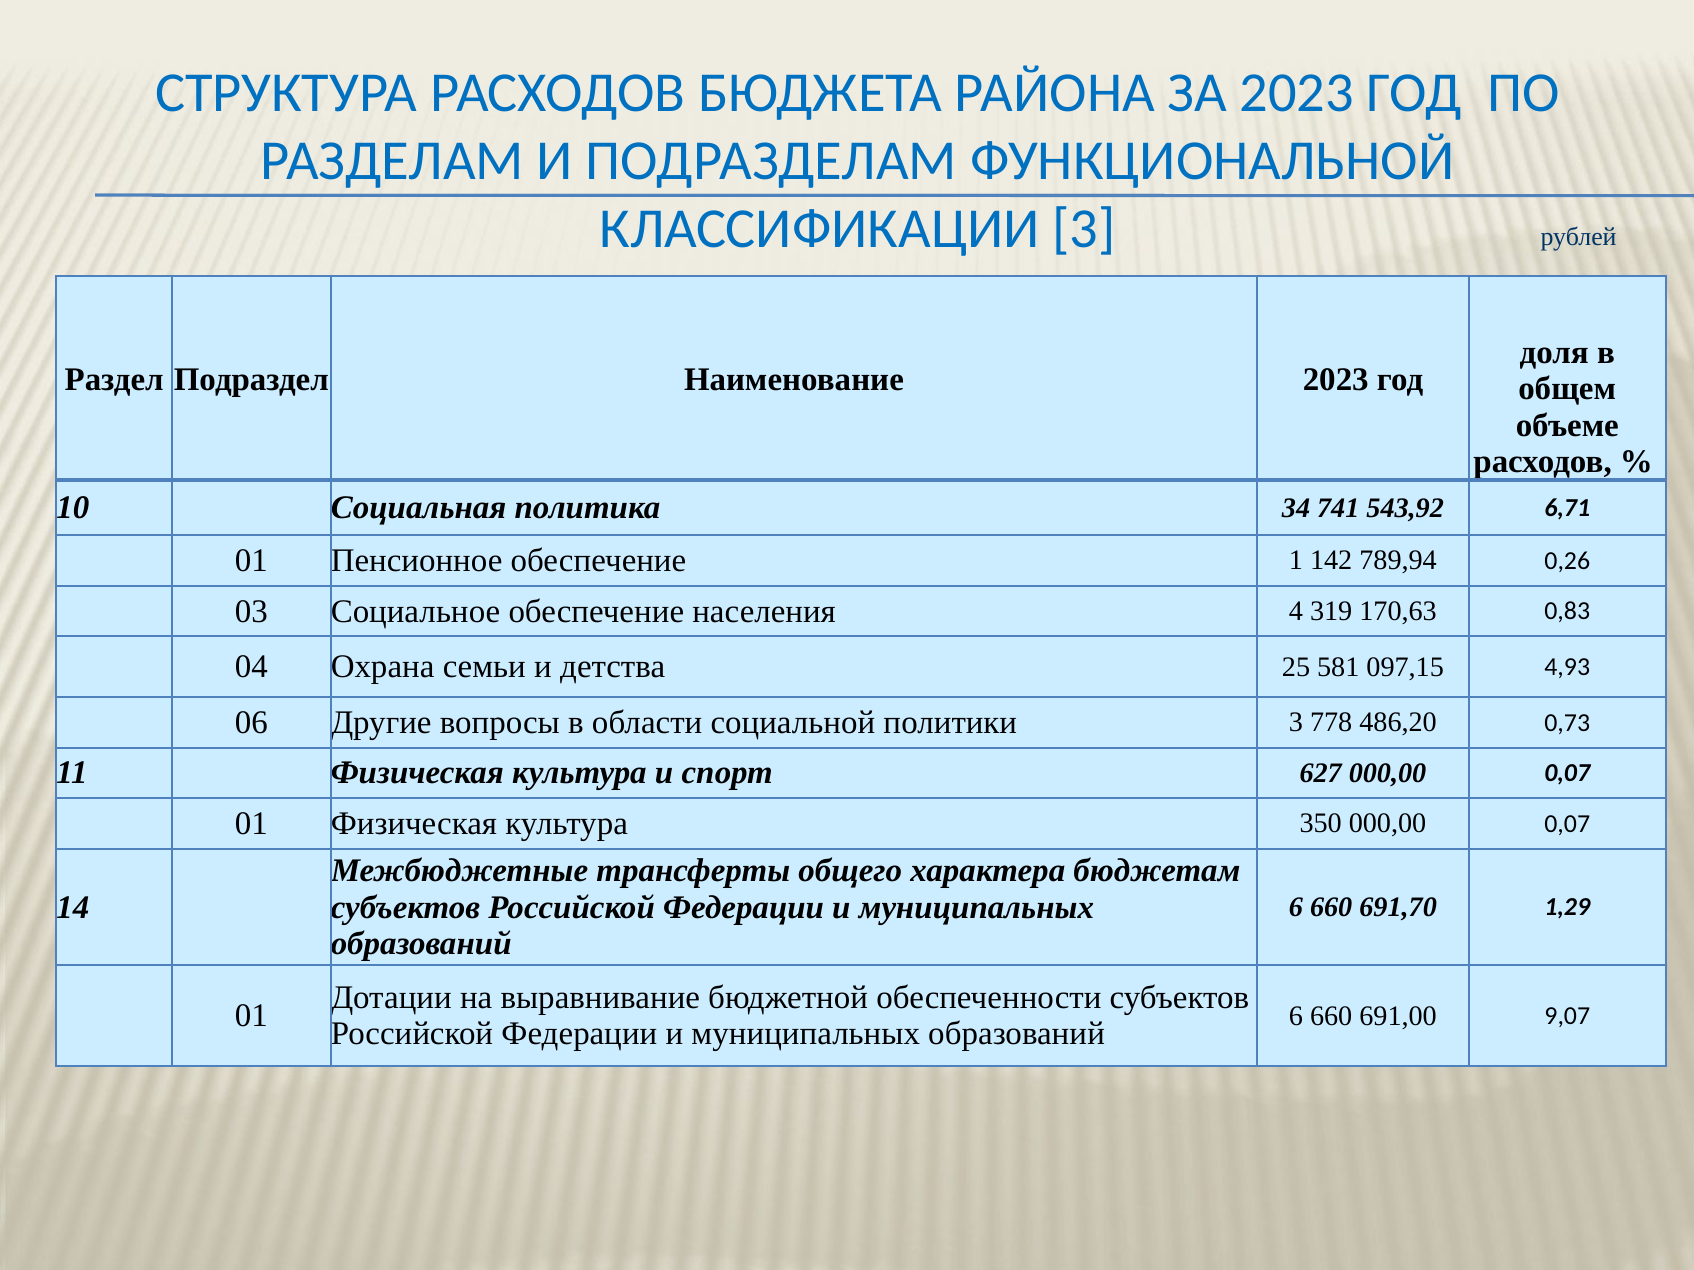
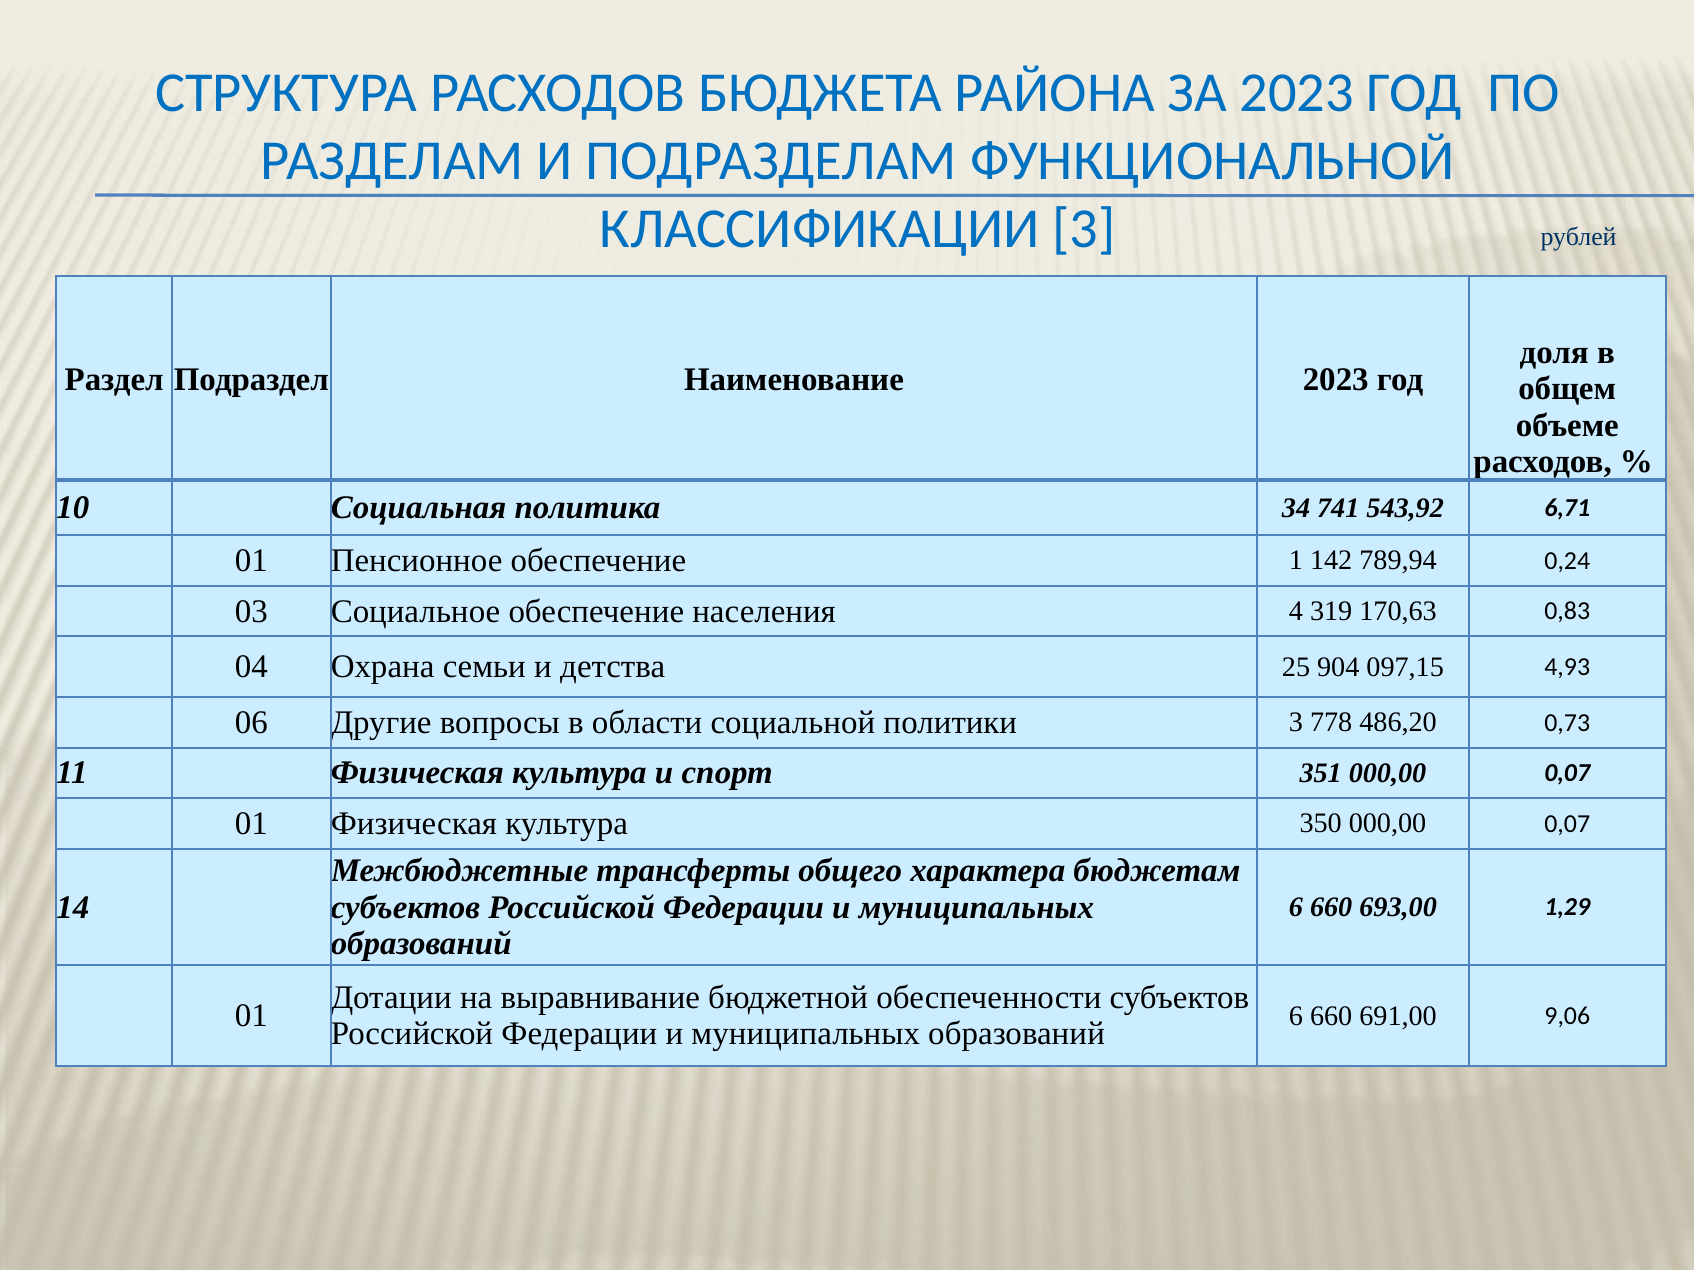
0,26: 0,26 -> 0,24
581: 581 -> 904
627: 627 -> 351
691,70: 691,70 -> 693,00
9,07: 9,07 -> 9,06
